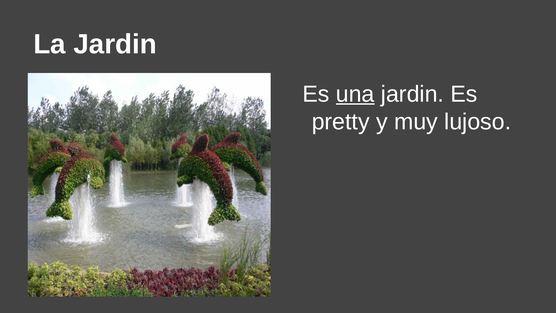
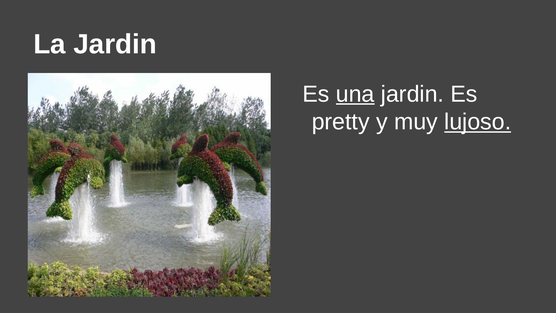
lujoso underline: none -> present
